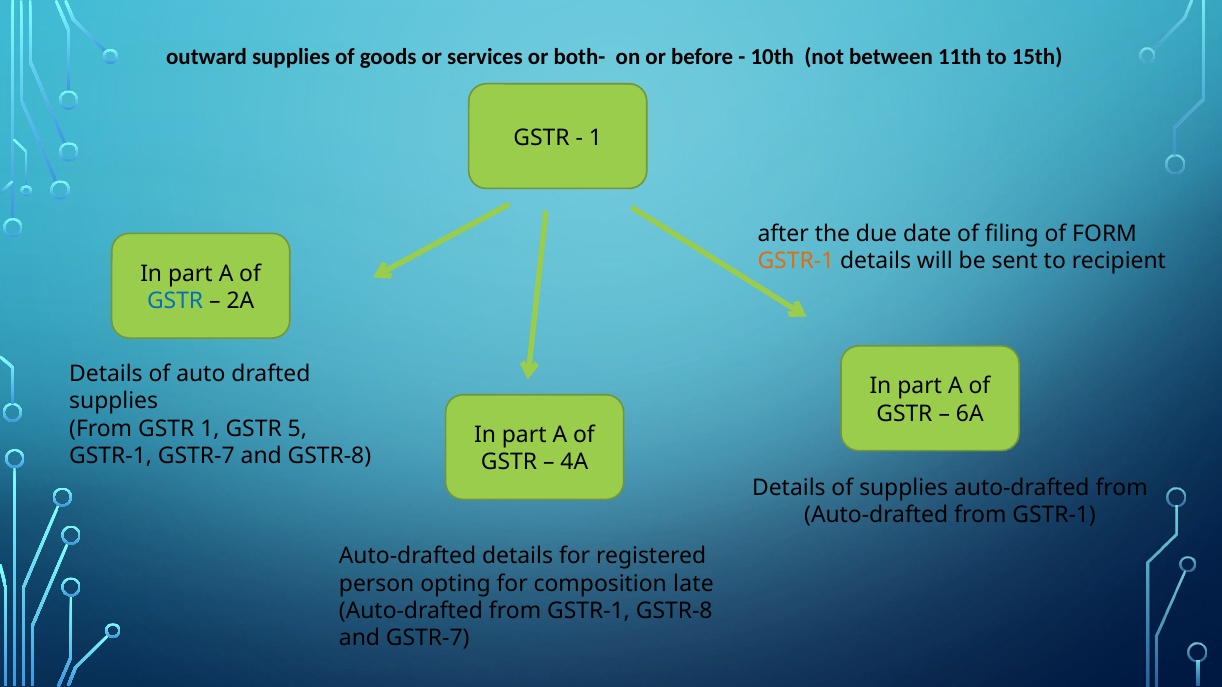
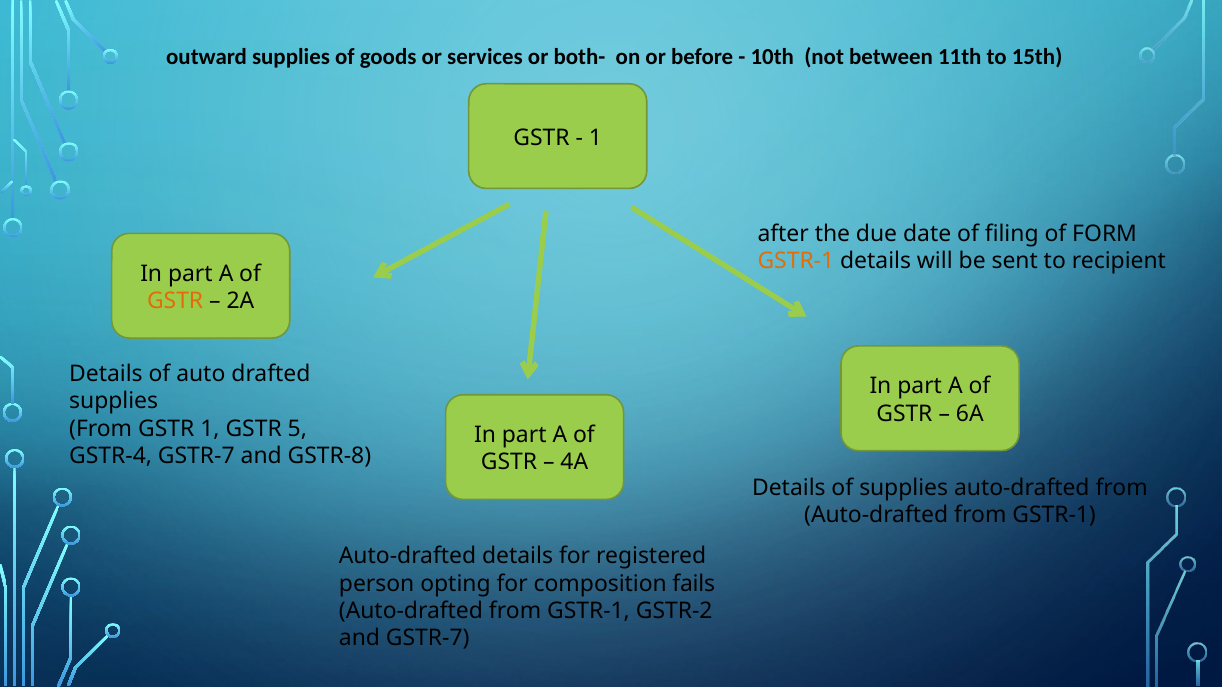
GSTR at (175, 301) colour: blue -> orange
GSTR-1 at (111, 456): GSTR-1 -> GSTR-4
late: late -> fails
GSTR-1 GSTR-8: GSTR-8 -> GSTR-2
